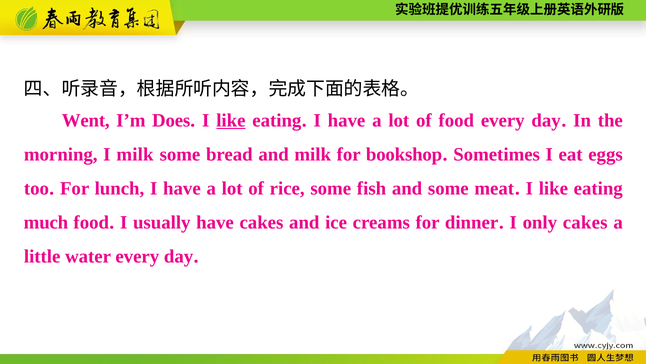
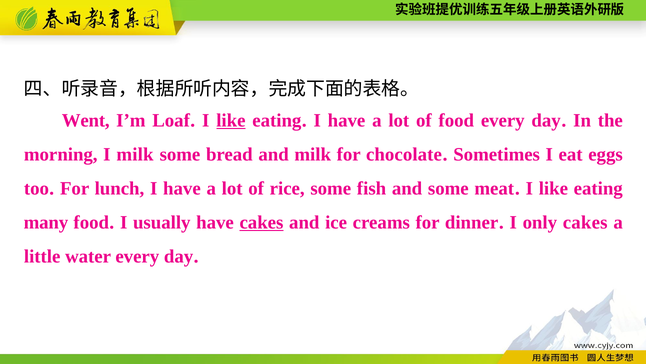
Does: Does -> Loaf
bookshop: bookshop -> chocolate
much: much -> many
cakes at (261, 222) underline: none -> present
